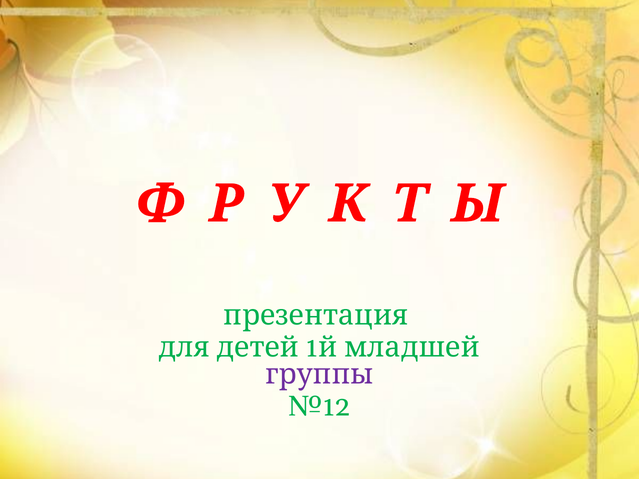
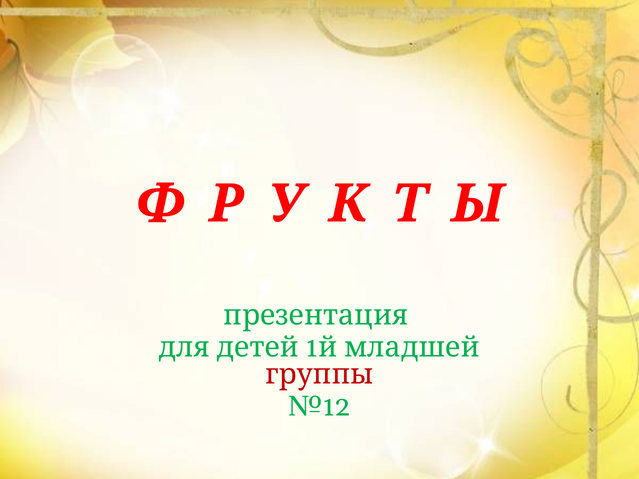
группы colour: purple -> red
